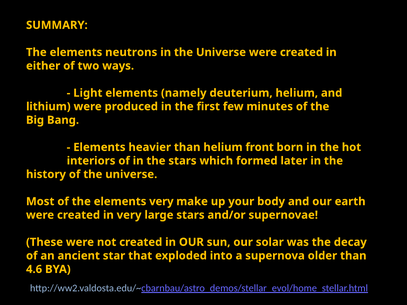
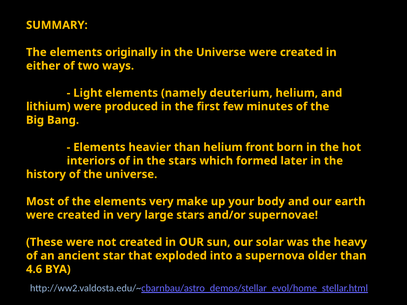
neutrons: neutrons -> originally
decay: decay -> heavy
